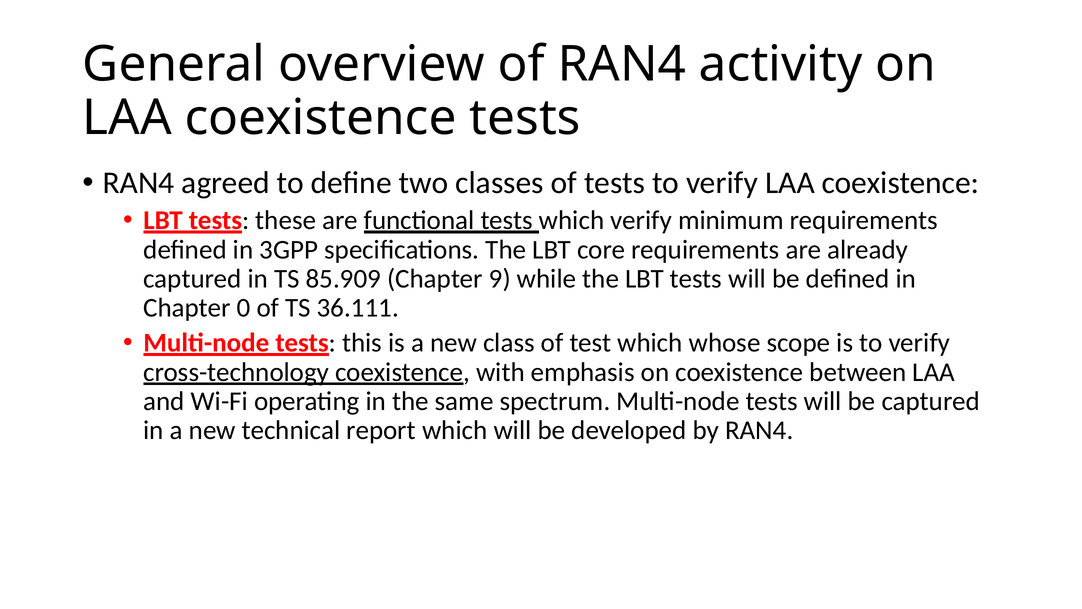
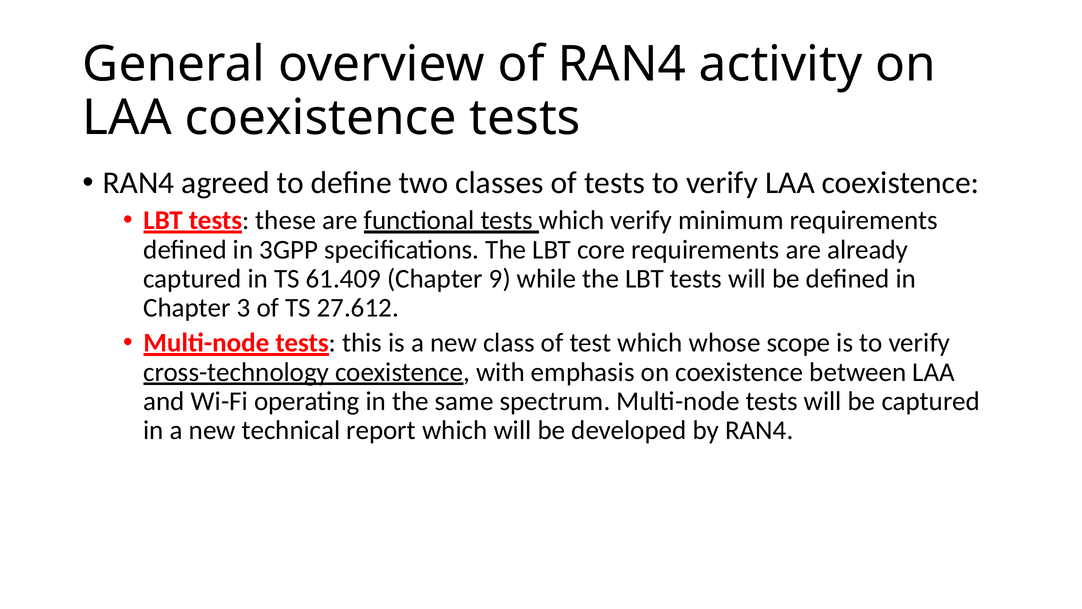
85.909: 85.909 -> 61.409
0: 0 -> 3
36.111: 36.111 -> 27.612
